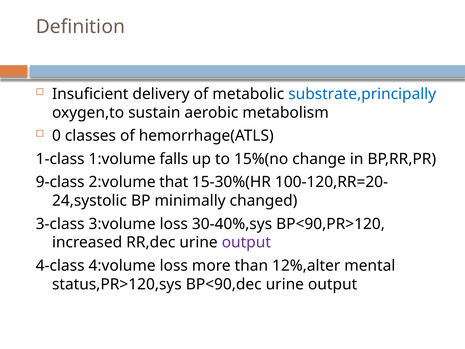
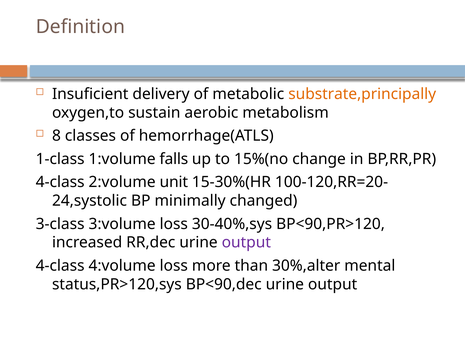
substrate,principally colour: blue -> orange
0: 0 -> 8
9-class at (60, 182): 9-class -> 4-class
that: that -> unit
12%,alter: 12%,alter -> 30%,alter
